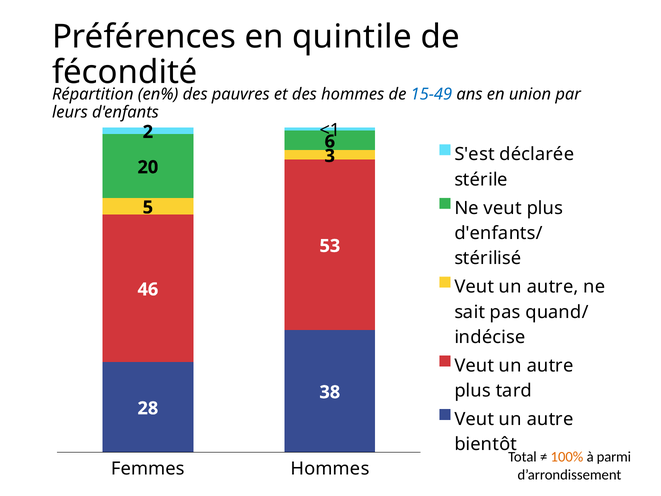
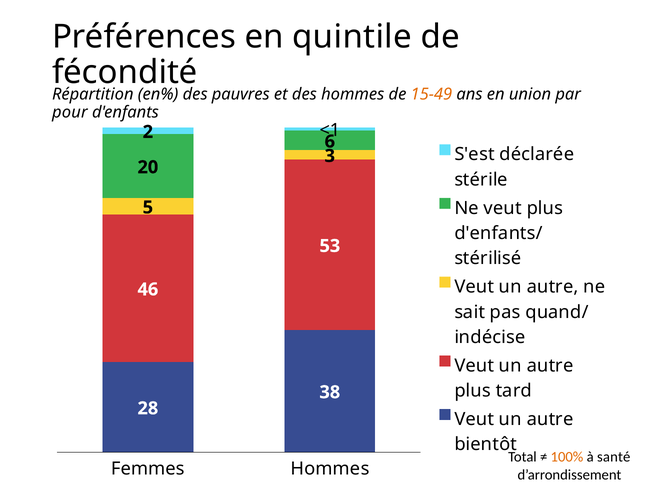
15-49 colour: blue -> orange
leurs: leurs -> pour
parmi: parmi -> santé
